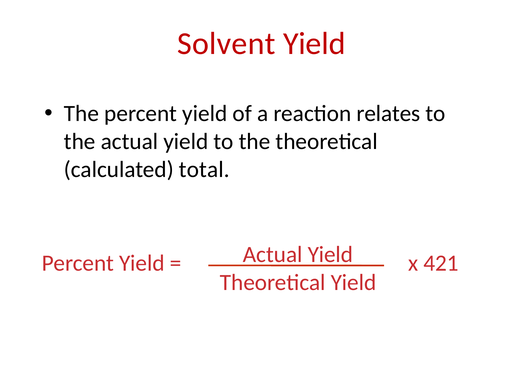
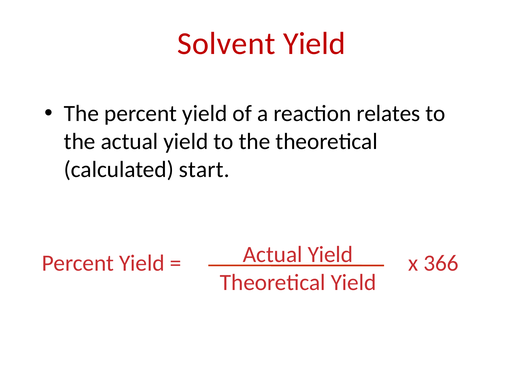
total: total -> start
421: 421 -> 366
